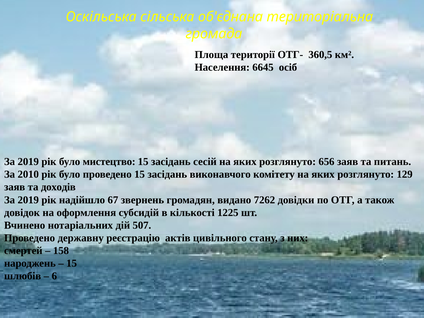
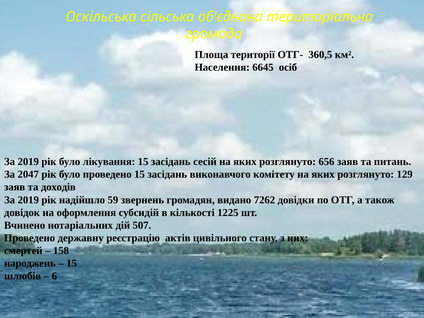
мистецтво: мистецтво -> лікування
2010: 2010 -> 2047
67: 67 -> 59
